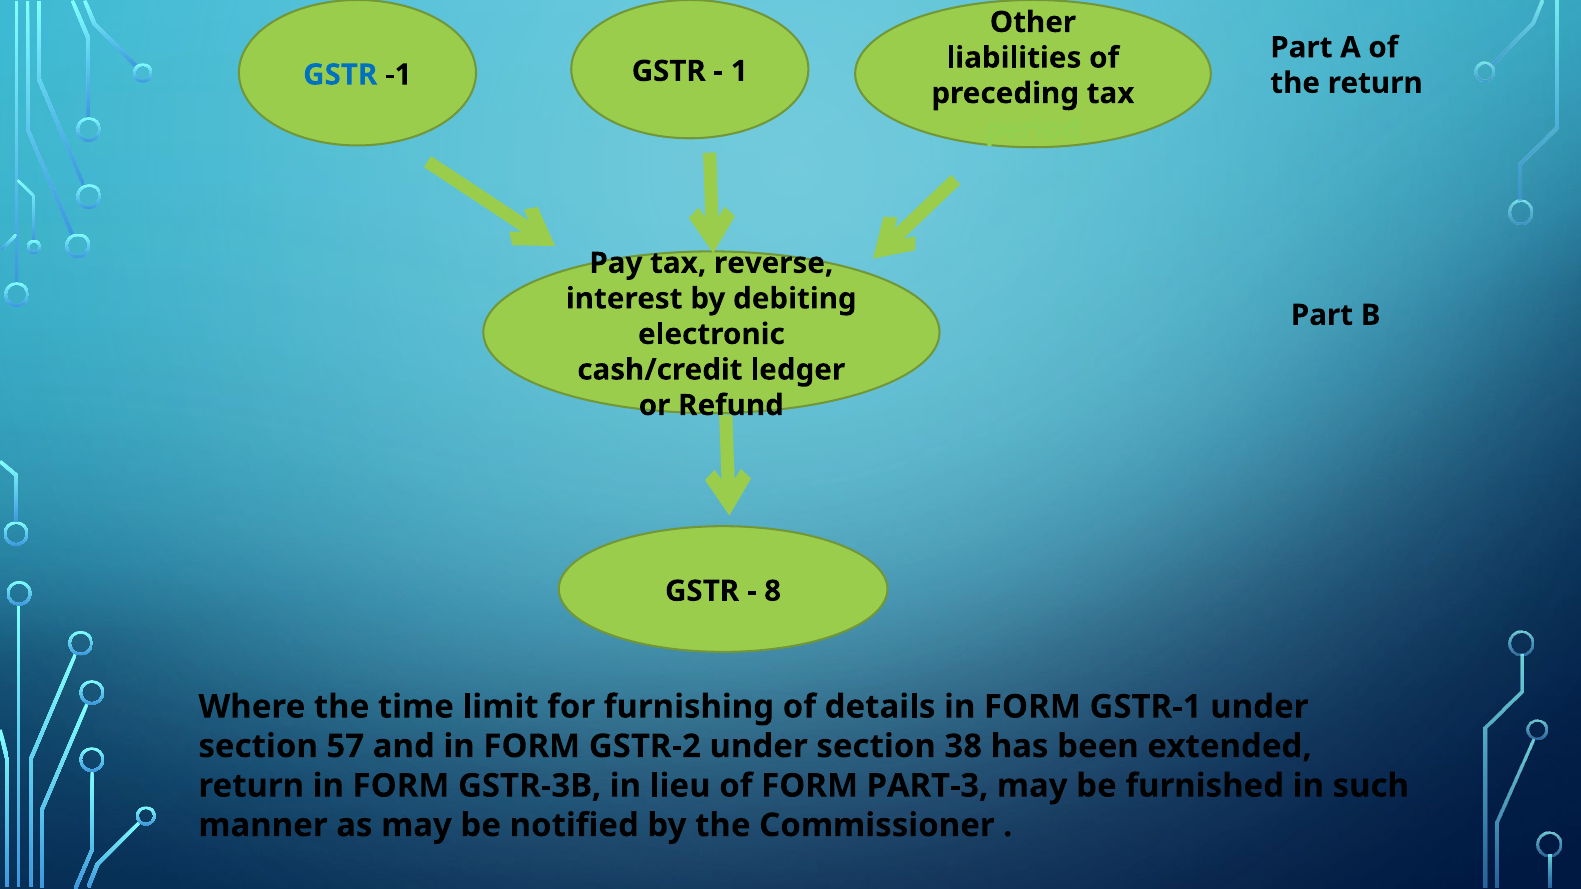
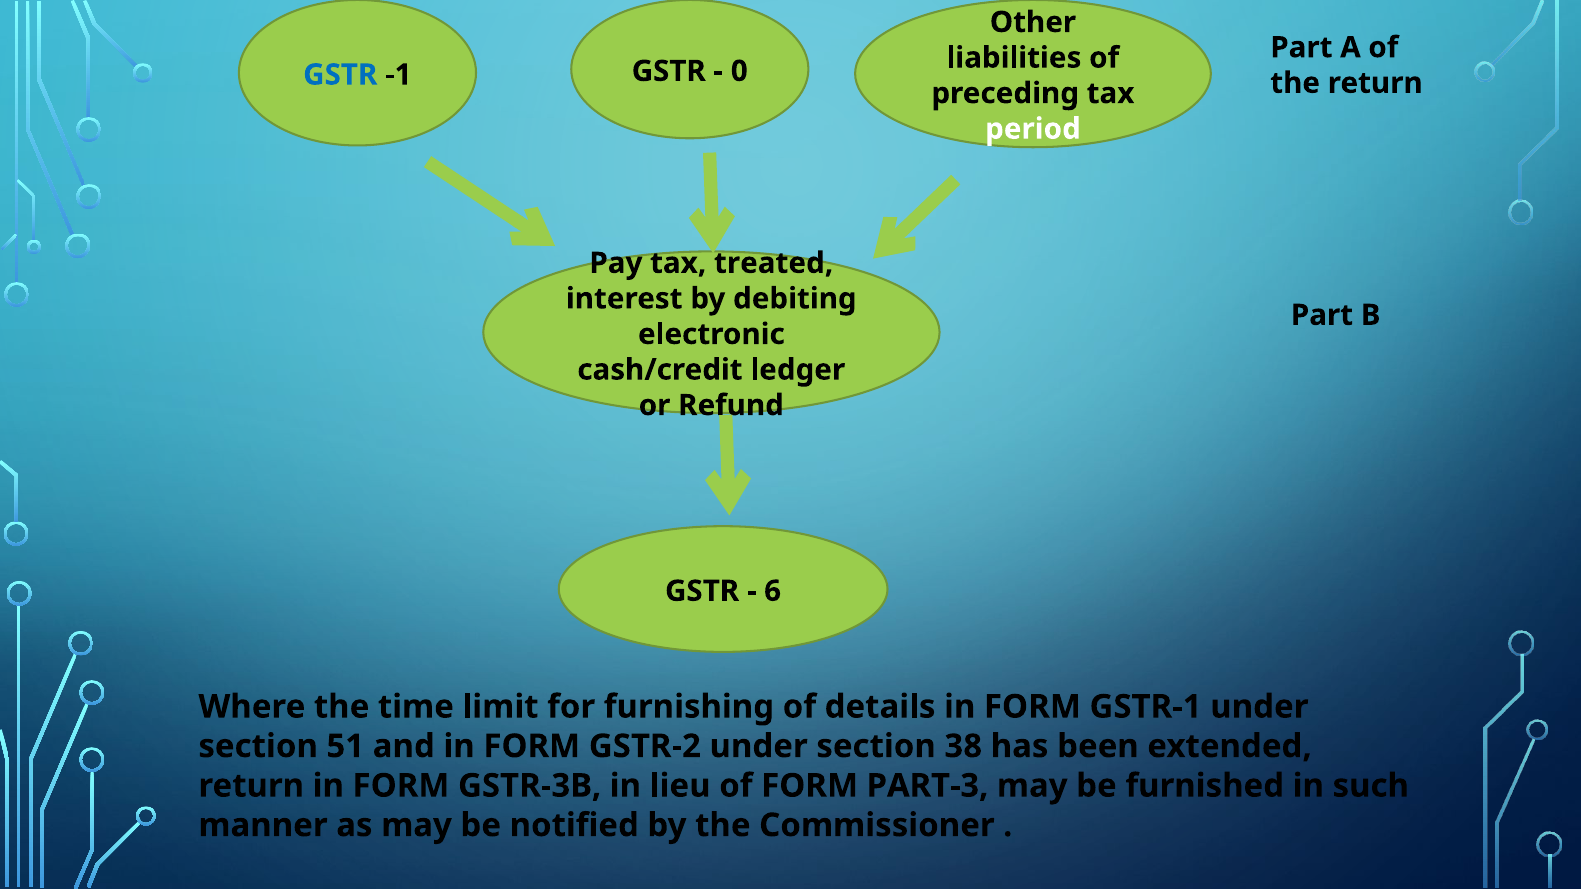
1: 1 -> 0
period colour: light green -> white
reverse: reverse -> treated
8: 8 -> 6
57: 57 -> 51
